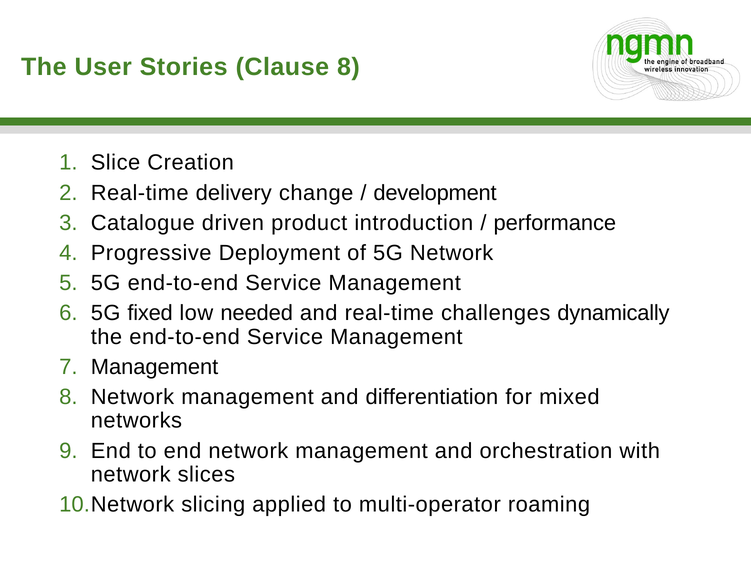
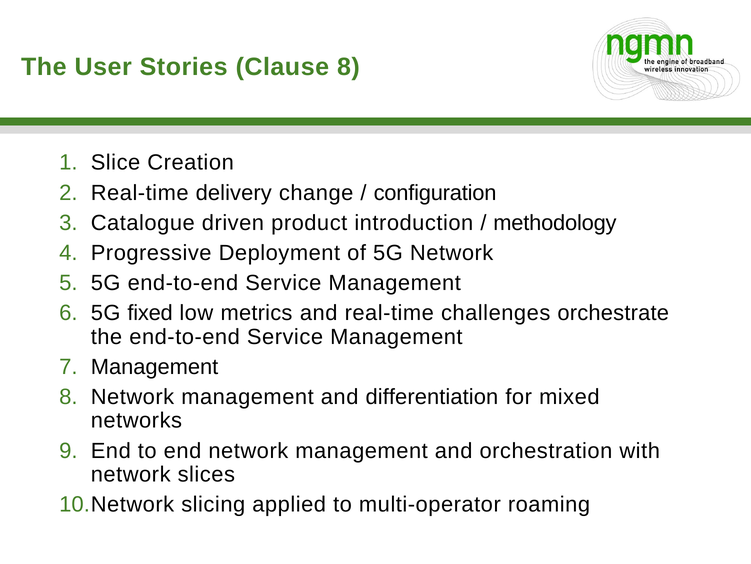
development: development -> configuration
performance: performance -> methodology
needed: needed -> metrics
dynamically: dynamically -> orchestrate
